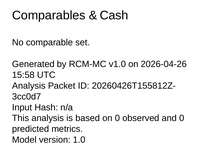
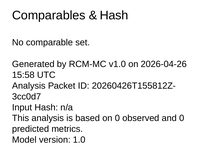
Cash at (114, 15): Cash -> Hash
